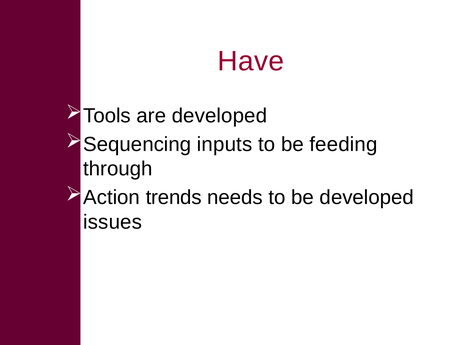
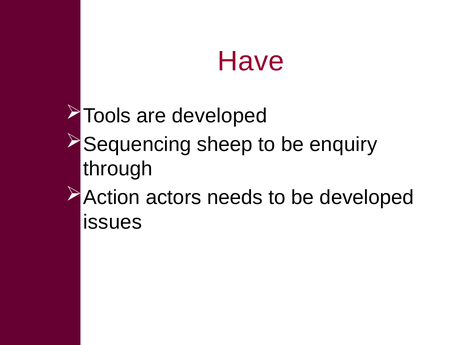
inputs: inputs -> sheep
feeding: feeding -> enquiry
trends: trends -> actors
